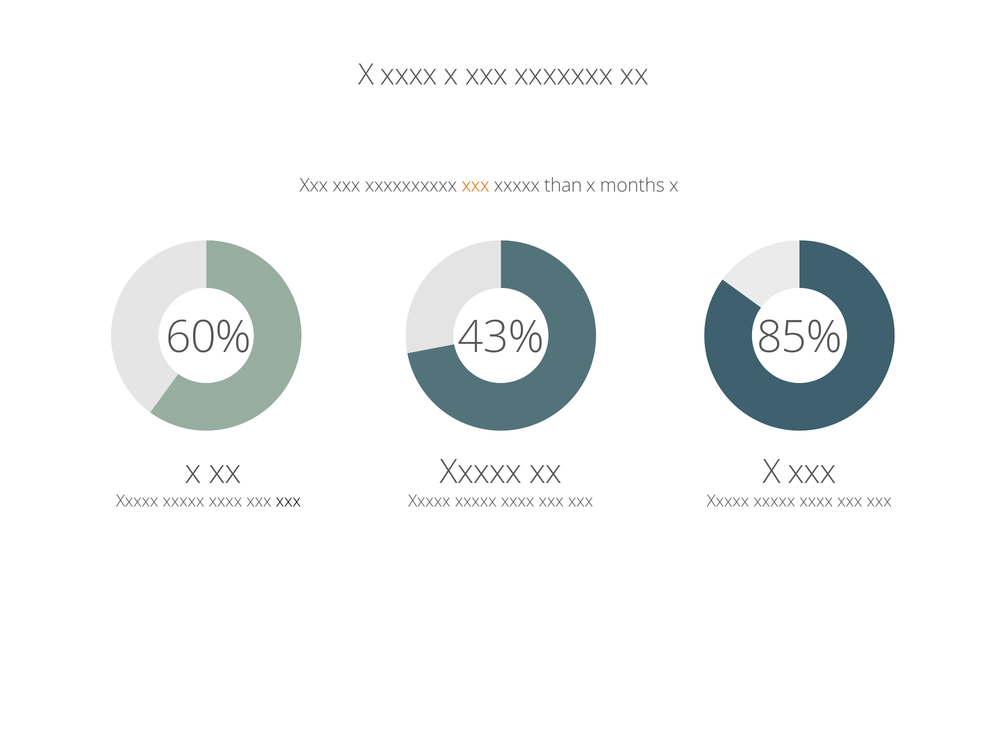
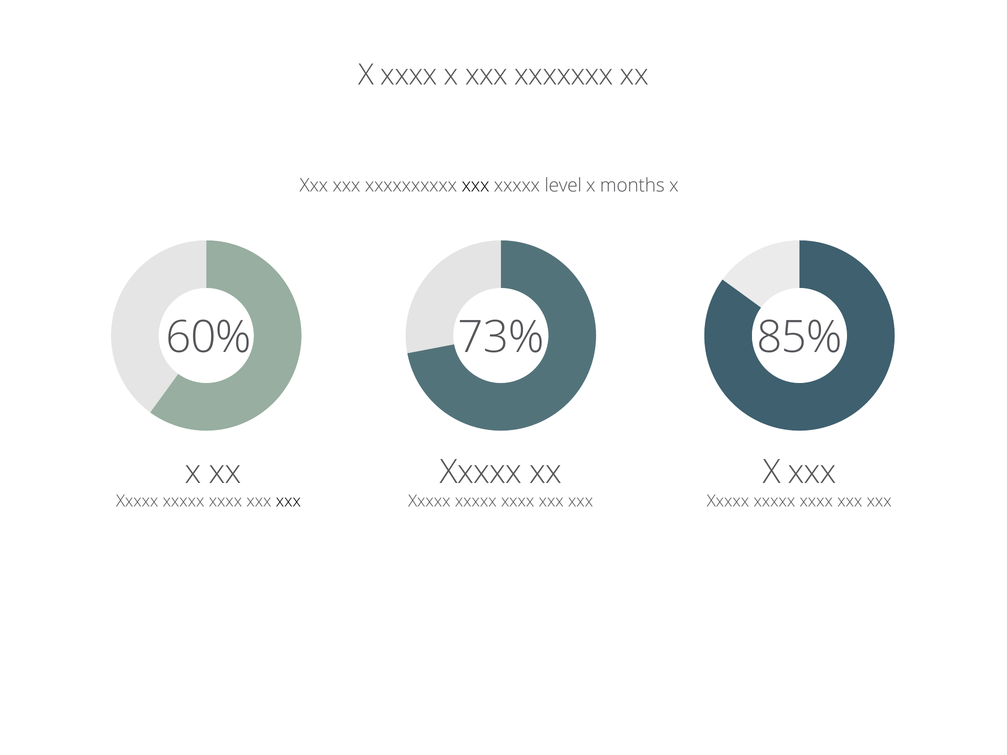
xxx at (476, 186) colour: orange -> black
than: than -> level
43%: 43% -> 73%
